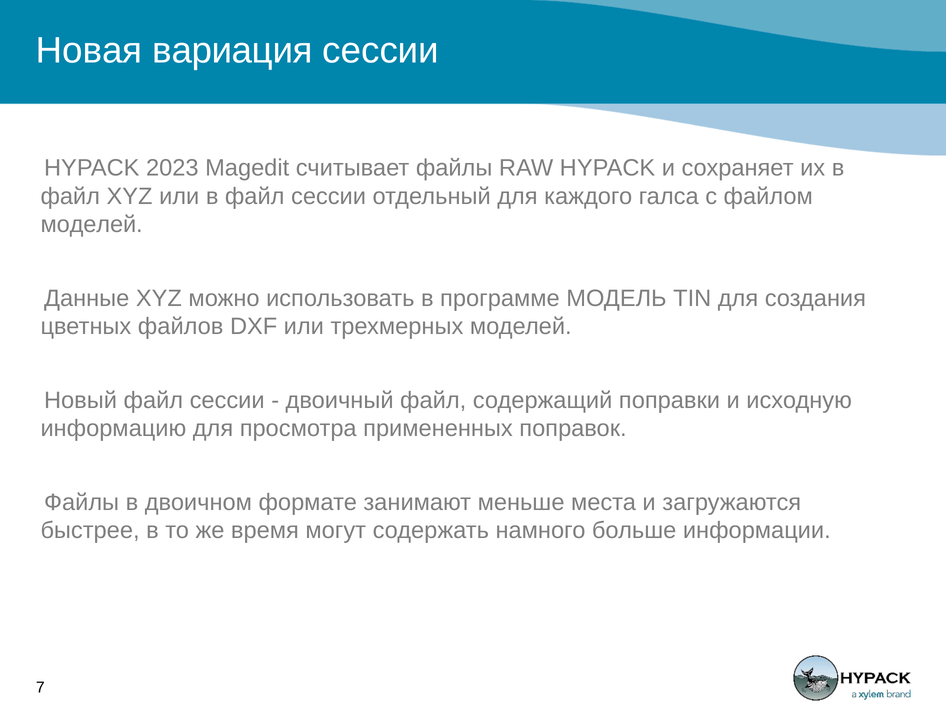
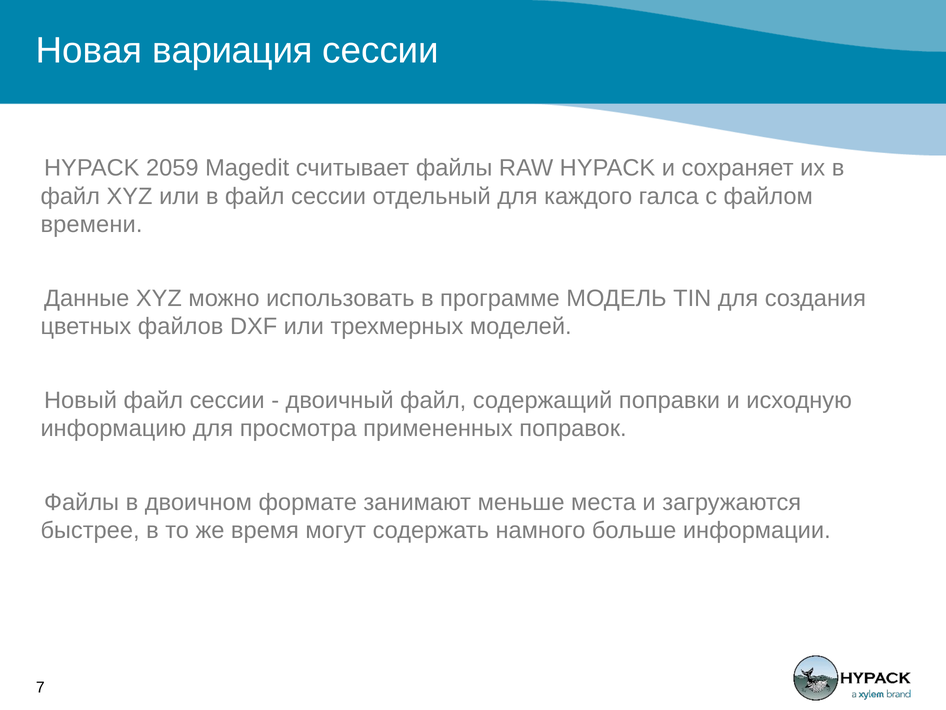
2023: 2023 -> 2059
моделей at (92, 225): моделей -> времени
